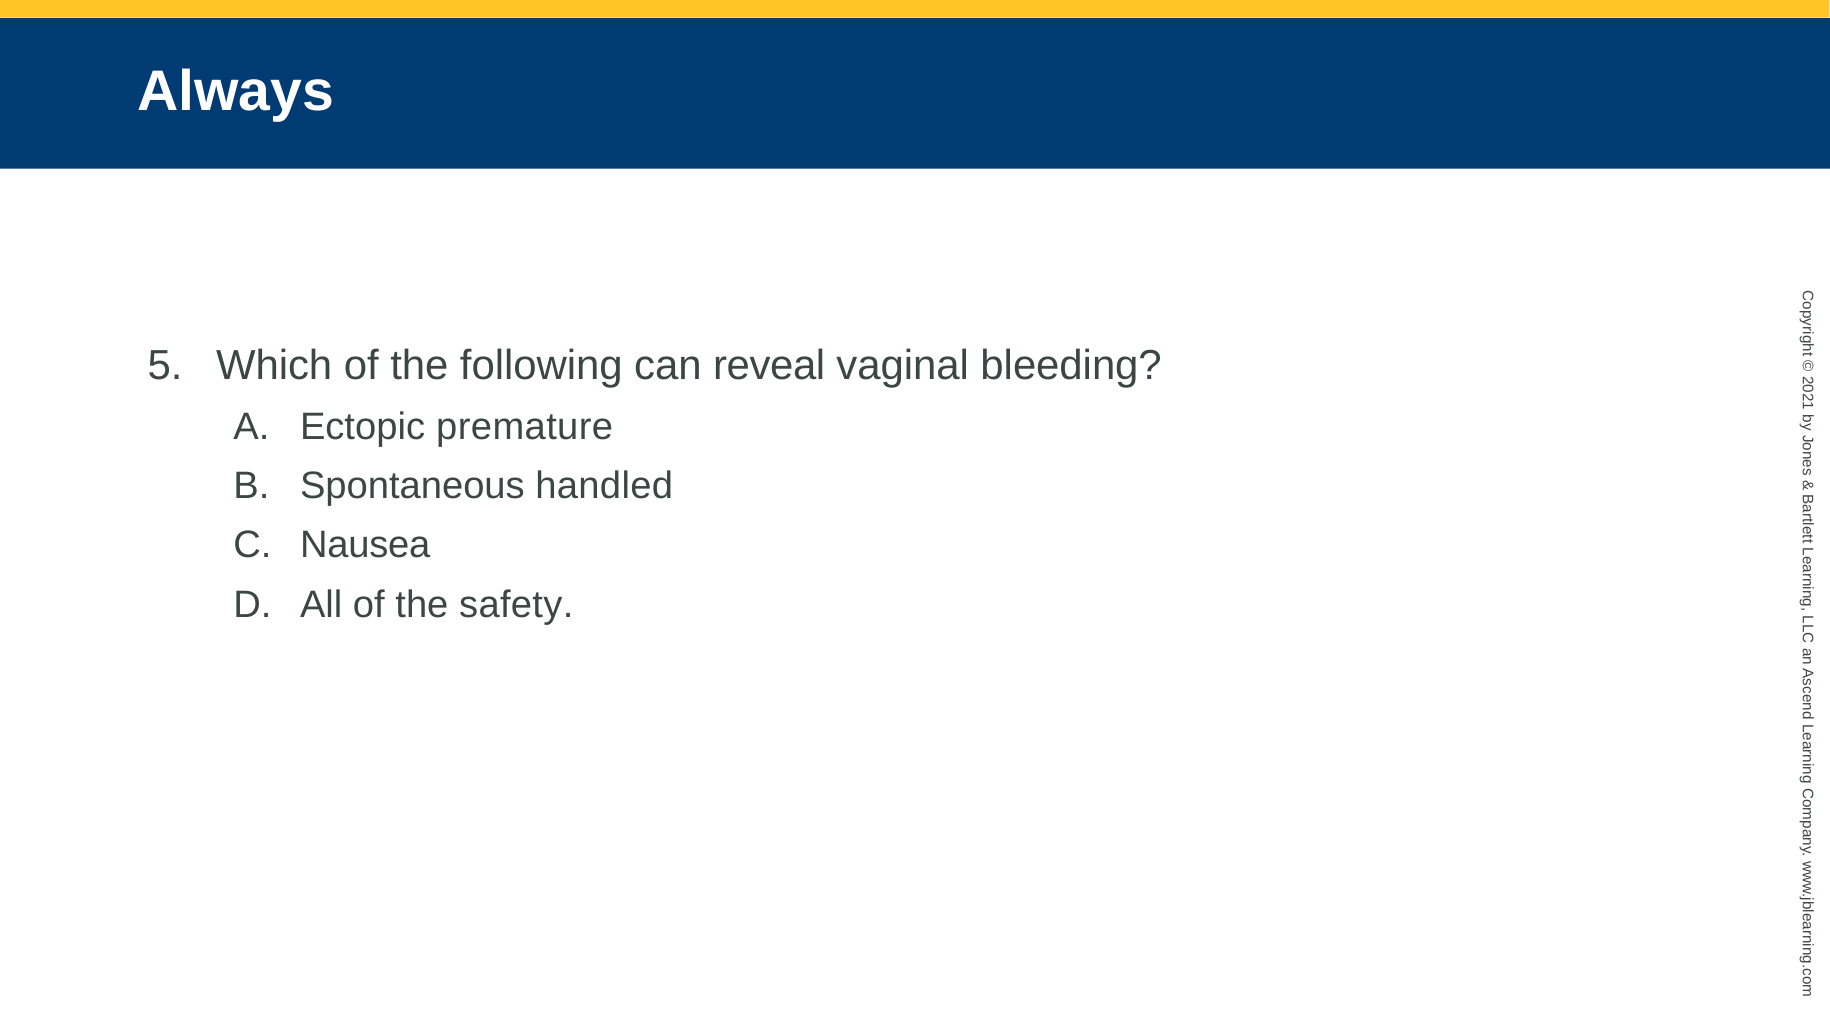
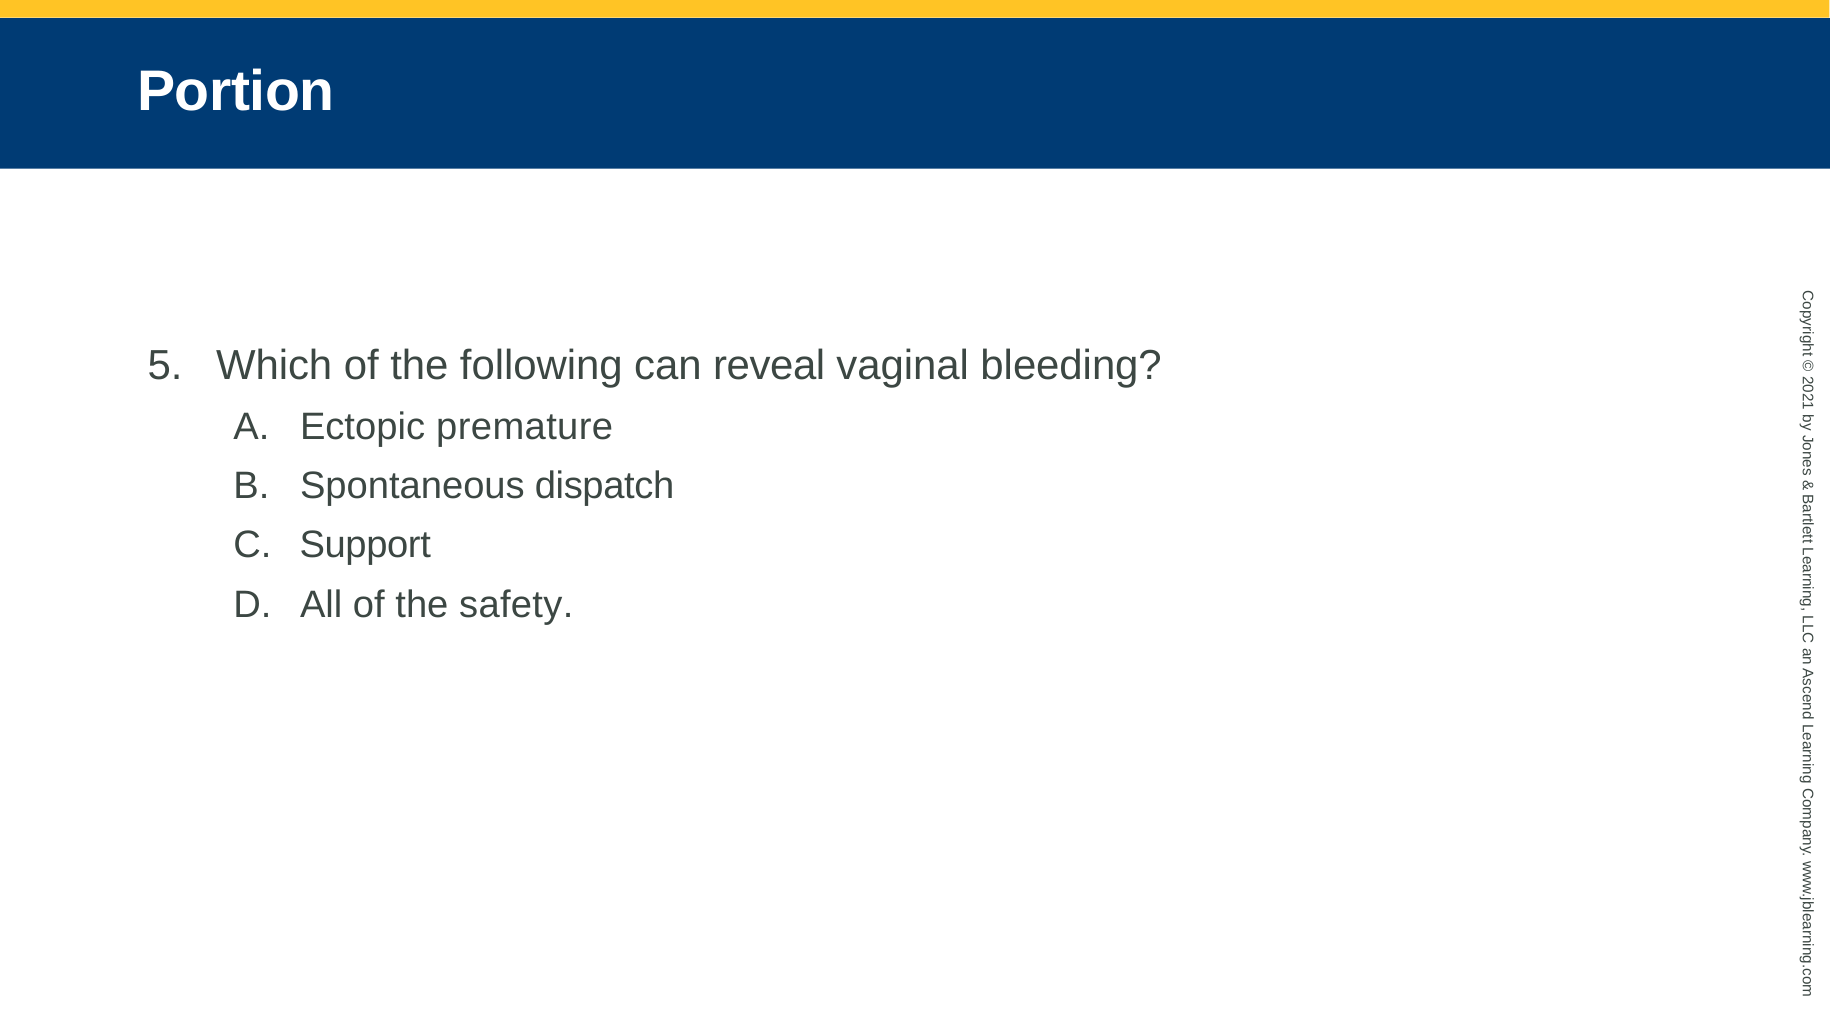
Always: Always -> Portion
handled: handled -> dispatch
Nausea: Nausea -> Support
